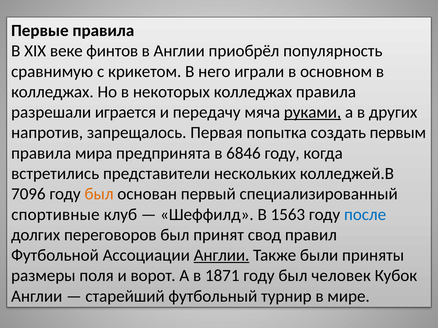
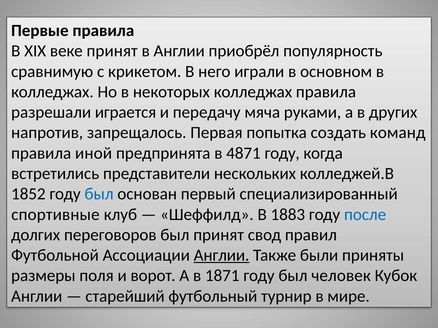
веке финтов: финтов -> принят
руками underline: present -> none
первым: первым -> команд
мира: мира -> иной
6846: 6846 -> 4871
7096: 7096 -> 1852
был at (99, 194) colour: orange -> blue
1563: 1563 -> 1883
